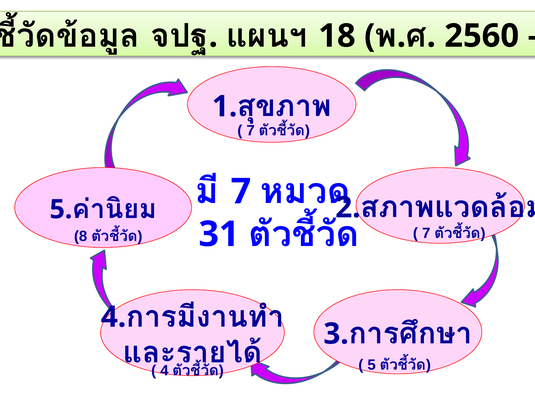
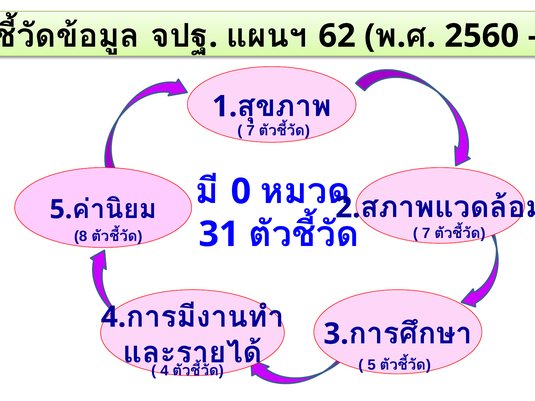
18: 18 -> 62
7 at (241, 192): 7 -> 0
